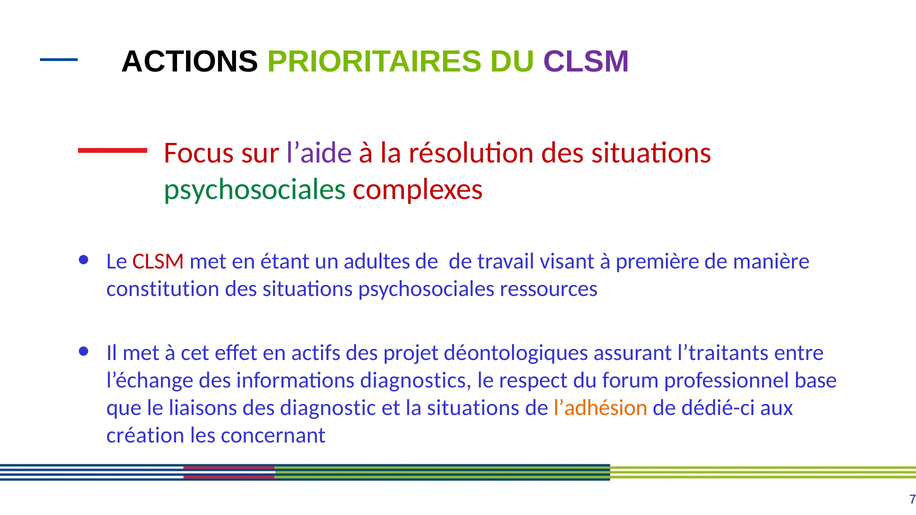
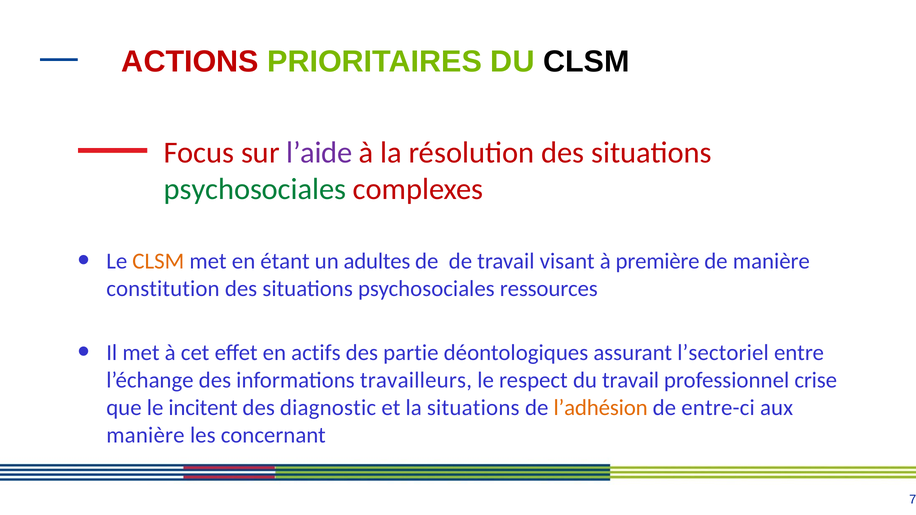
ACTIONS colour: black -> red
CLSM at (587, 62) colour: purple -> black
CLSM at (158, 261) colour: red -> orange
projet: projet -> partie
l’traitants: l’traitants -> l’sectoriel
diagnostics: diagnostics -> travailleurs
du forum: forum -> travail
base: base -> crise
liaisons: liaisons -> incitent
dédié-ci: dédié-ci -> entre-ci
création at (145, 435): création -> manière
